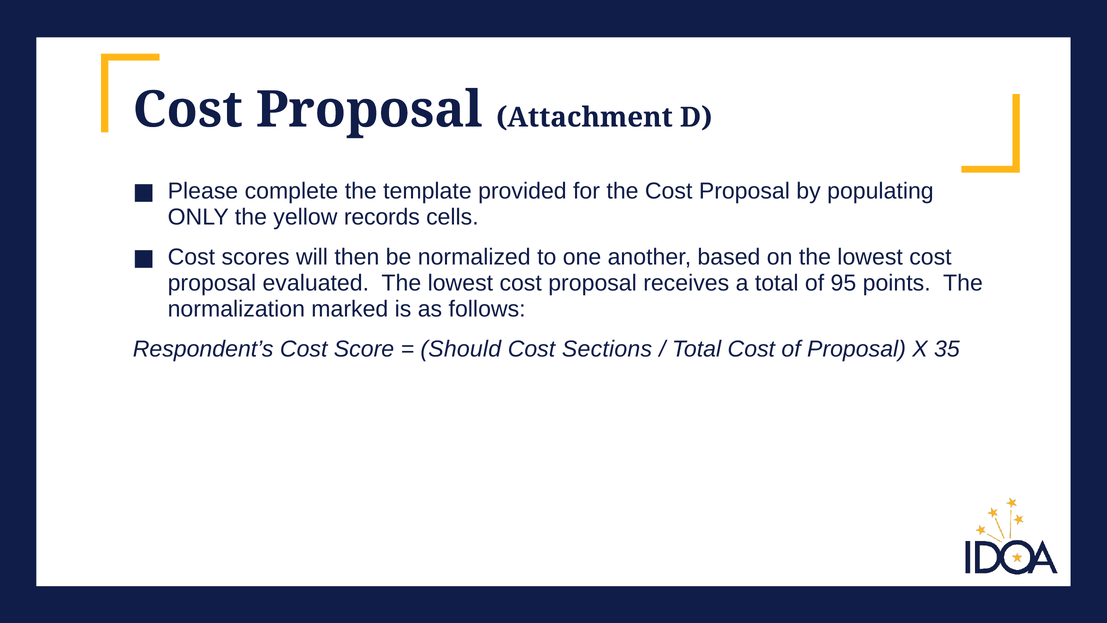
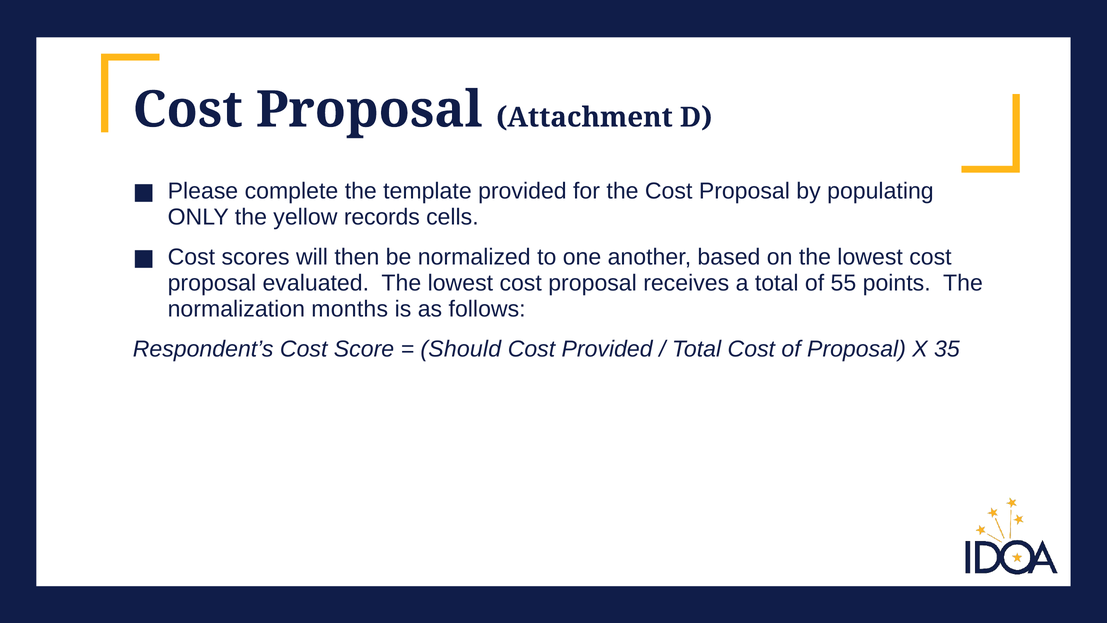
95: 95 -> 55
marked: marked -> months
Cost Sections: Sections -> Provided
